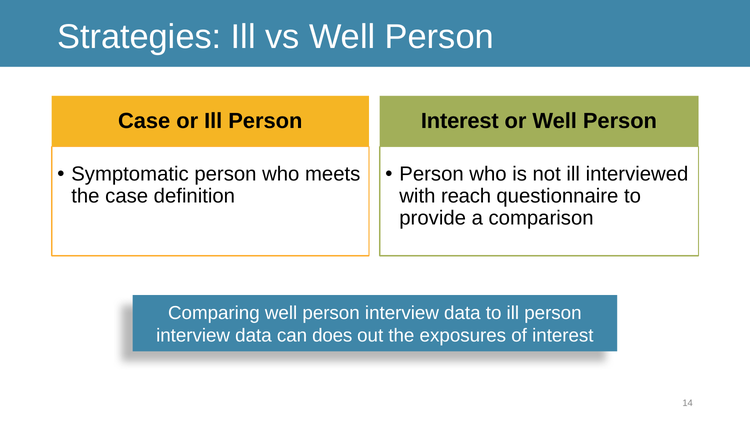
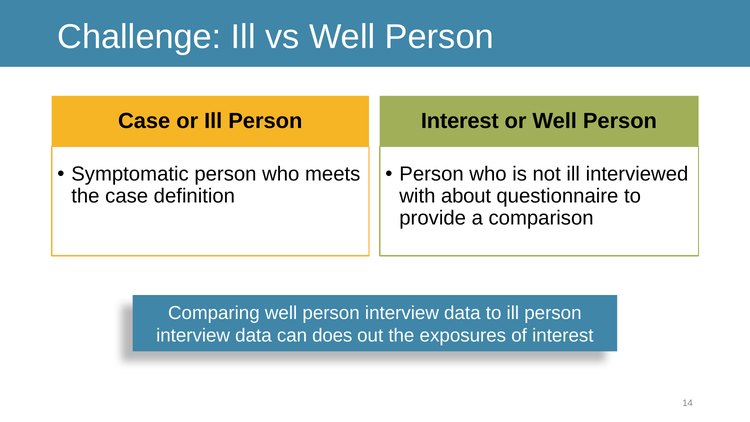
Strategies: Strategies -> Challenge
reach: reach -> about
